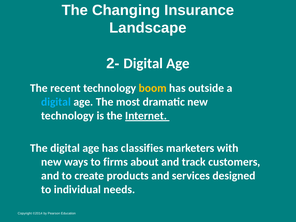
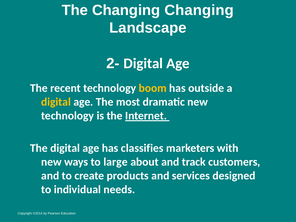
Changing Insurance: Insurance -> Changing
digital at (56, 102) colour: light blue -> yellow
firms: firms -> large
